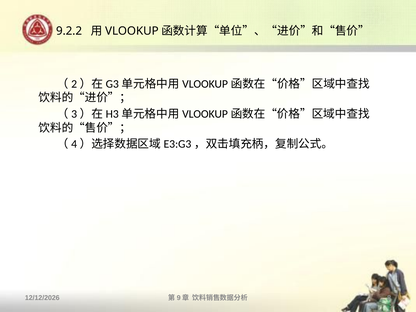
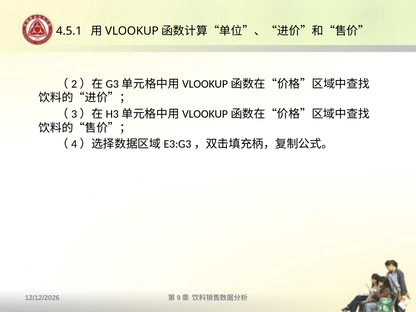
9.2.2: 9.2.2 -> 4.5.1
